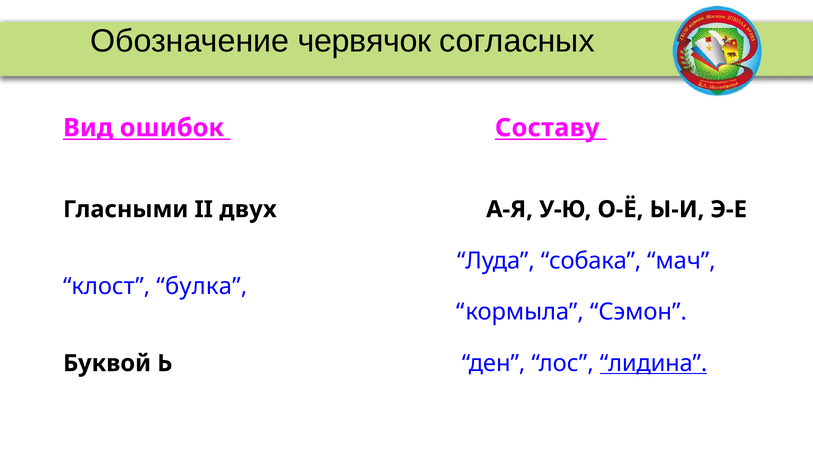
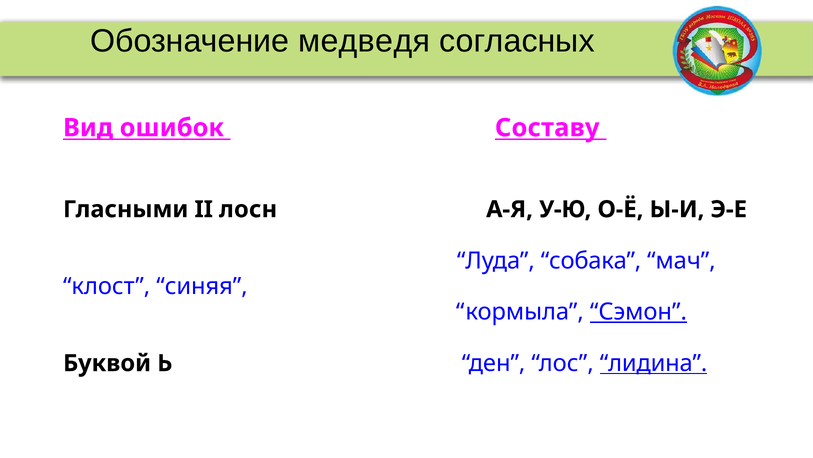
червячок: червячок -> медведя
двух: двух -> лосн
булка: булка -> синяя
Сэмон underline: none -> present
